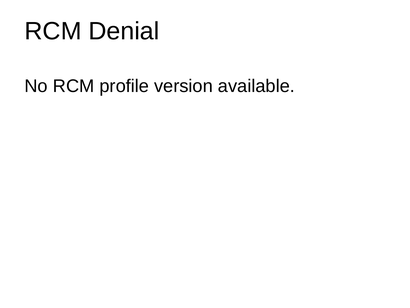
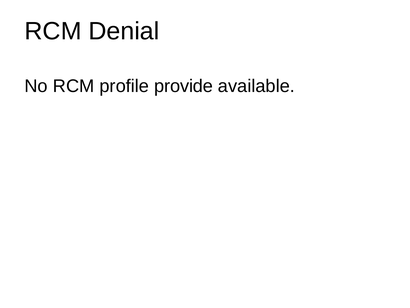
version: version -> provide
